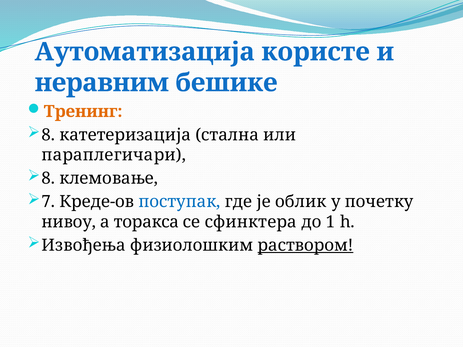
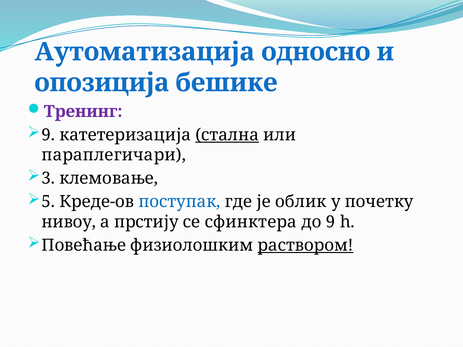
користе: користе -> односно
неравним: неравним -> опозиција
Тренинг colour: orange -> purple
8 at (48, 135): 8 -> 9
стална underline: none -> present
8 at (48, 178): 8 -> 3
7: 7 -> 5
торакса: торакса -> прстију
до 1: 1 -> 9
Извођења: Извођења -> Повећање
